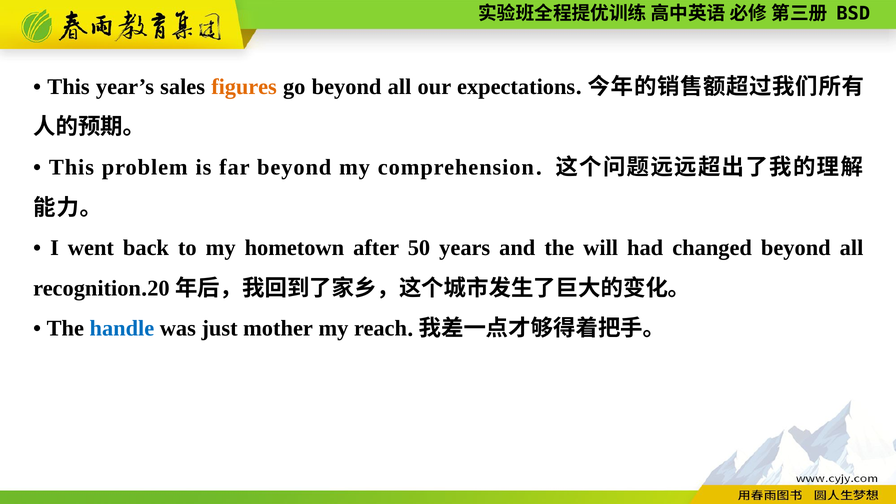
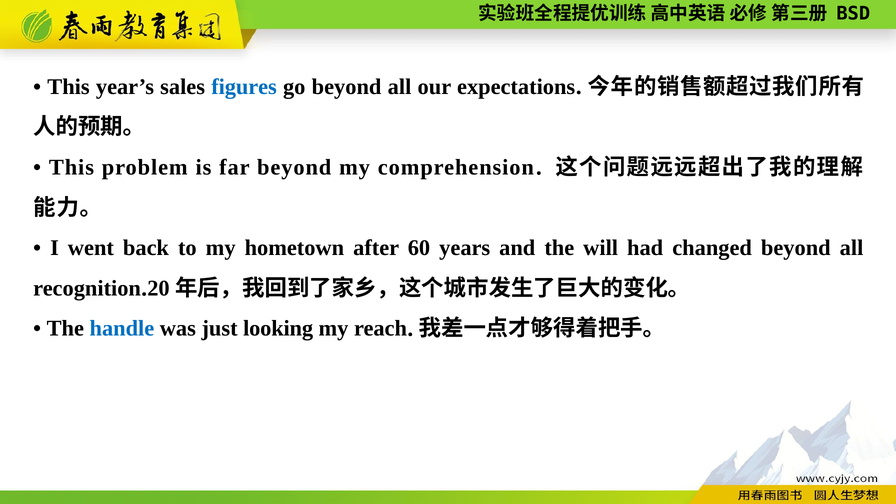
figures colour: orange -> blue
50: 50 -> 60
mother: mother -> looking
